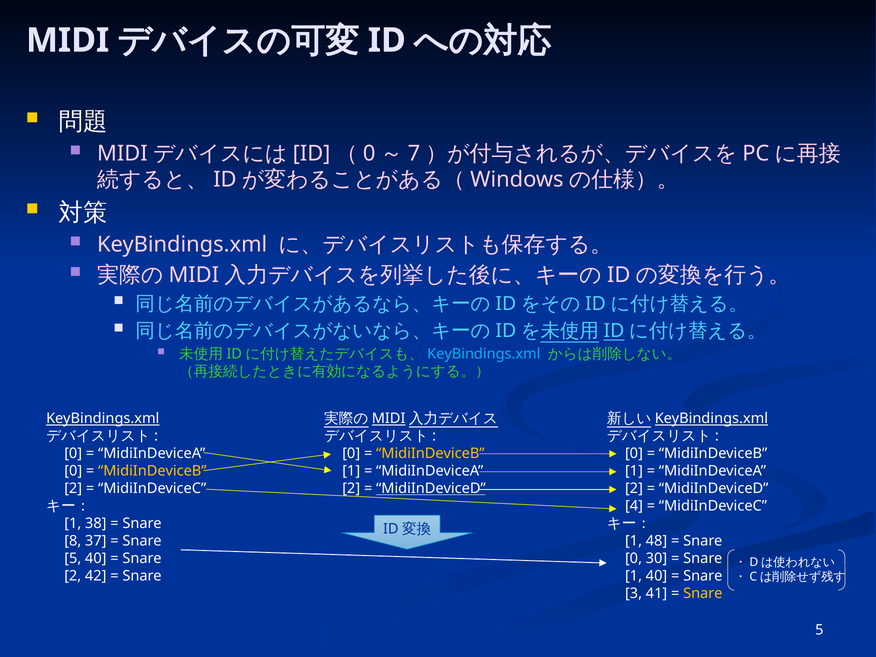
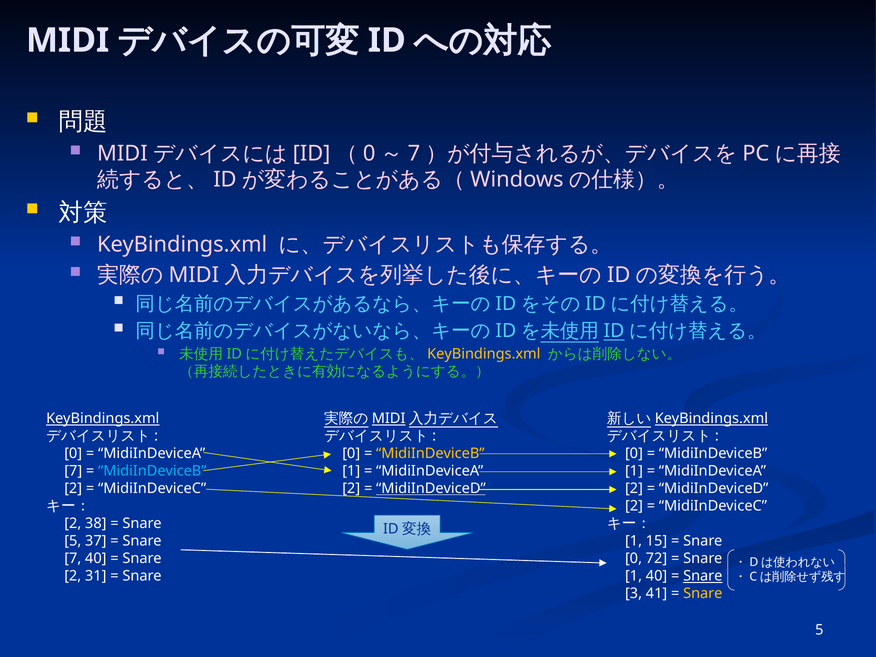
KeyBindings.xml at (484, 354) colour: light blue -> yellow
0 at (73, 471): 0 -> 7
MidiInDeviceB at (152, 471) colour: yellow -> light blue
4 at (634, 506): 4 -> 2
1 at (73, 524): 1 -> 2
8 at (73, 541): 8 -> 5
48: 48 -> 15
5 at (73, 559): 5 -> 7
30: 30 -> 72
42: 42 -> 31
Snare at (703, 576) underline: none -> present
